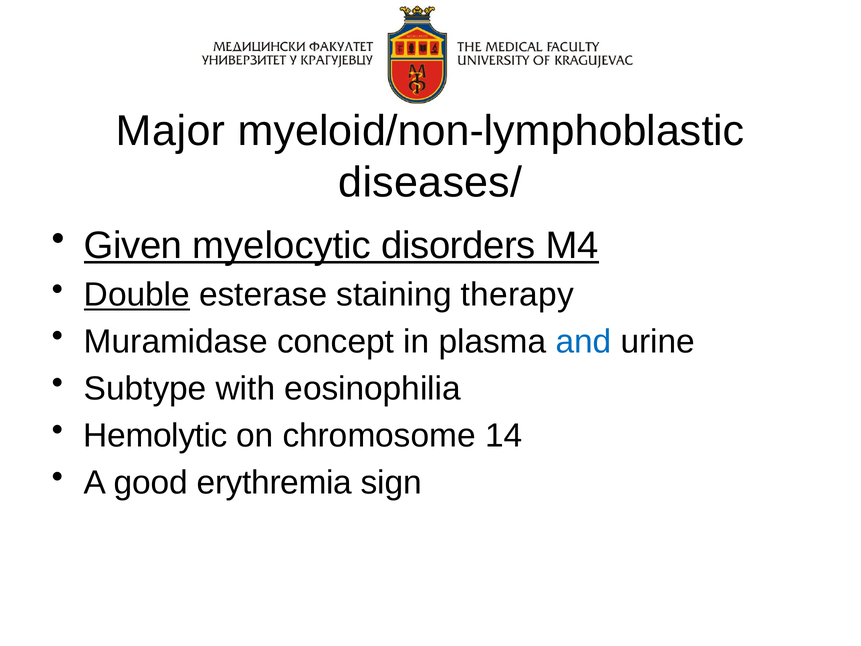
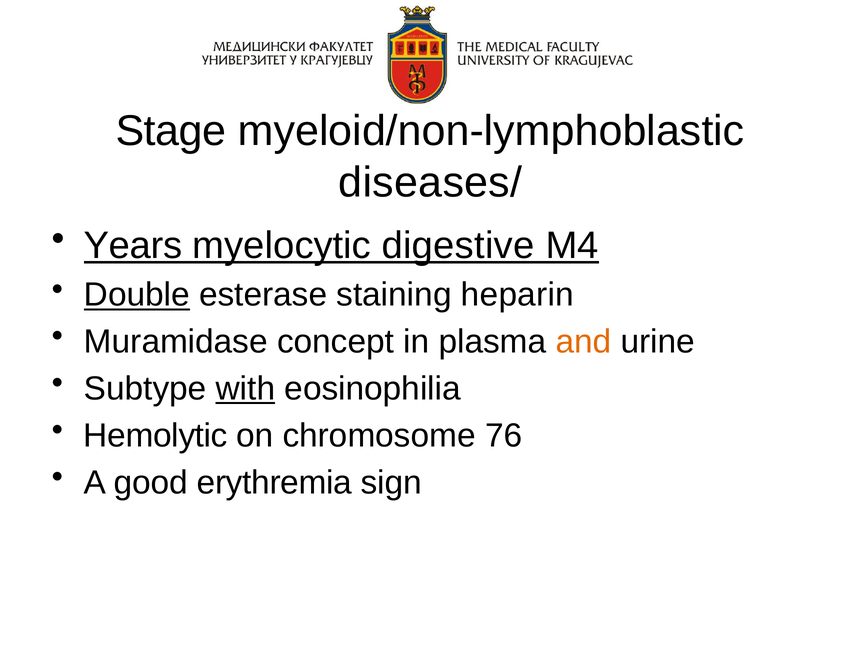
Major: Major -> Stage
Given: Given -> Years
disorders: disorders -> digestive
therapy: therapy -> heparin
and colour: blue -> orange
with underline: none -> present
14: 14 -> 76
